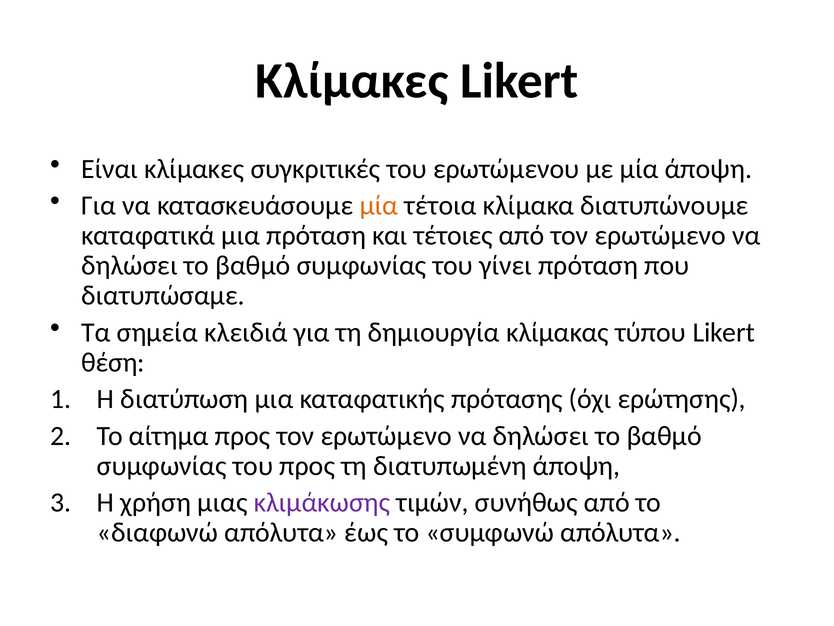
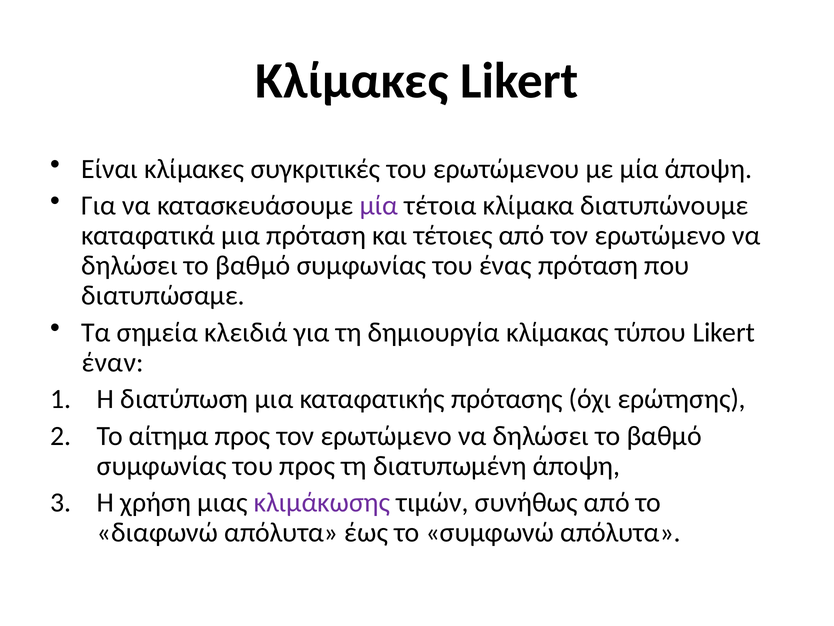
μία at (379, 205) colour: orange -> purple
γίνει: γίνει -> ένας
θέση: θέση -> έναν
